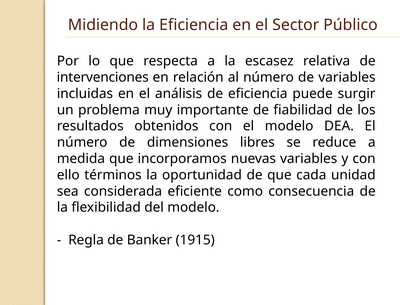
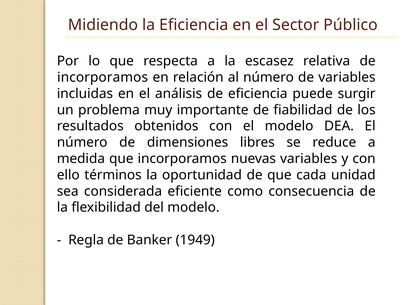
intervenciones at (103, 77): intervenciones -> incorporamos
1915: 1915 -> 1949
